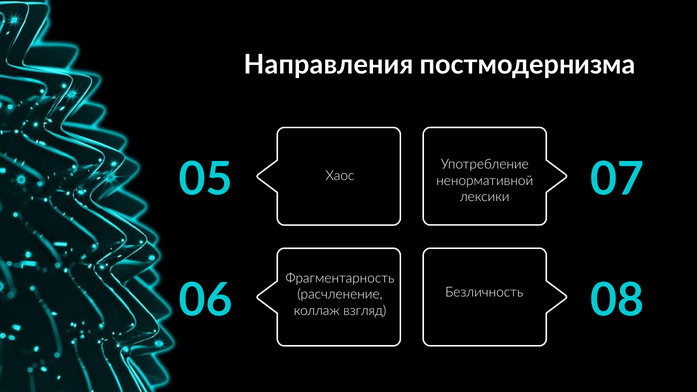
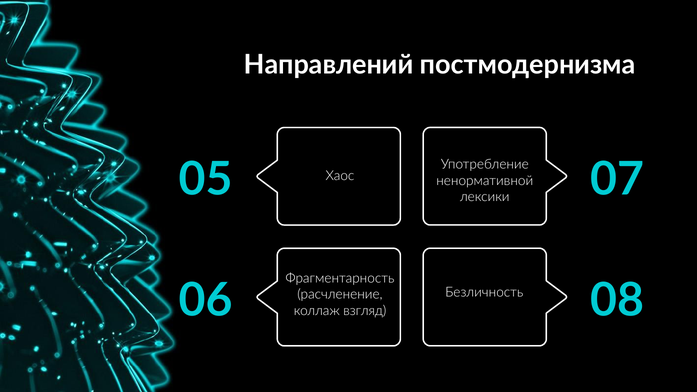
Направления: Направления -> Направлений
